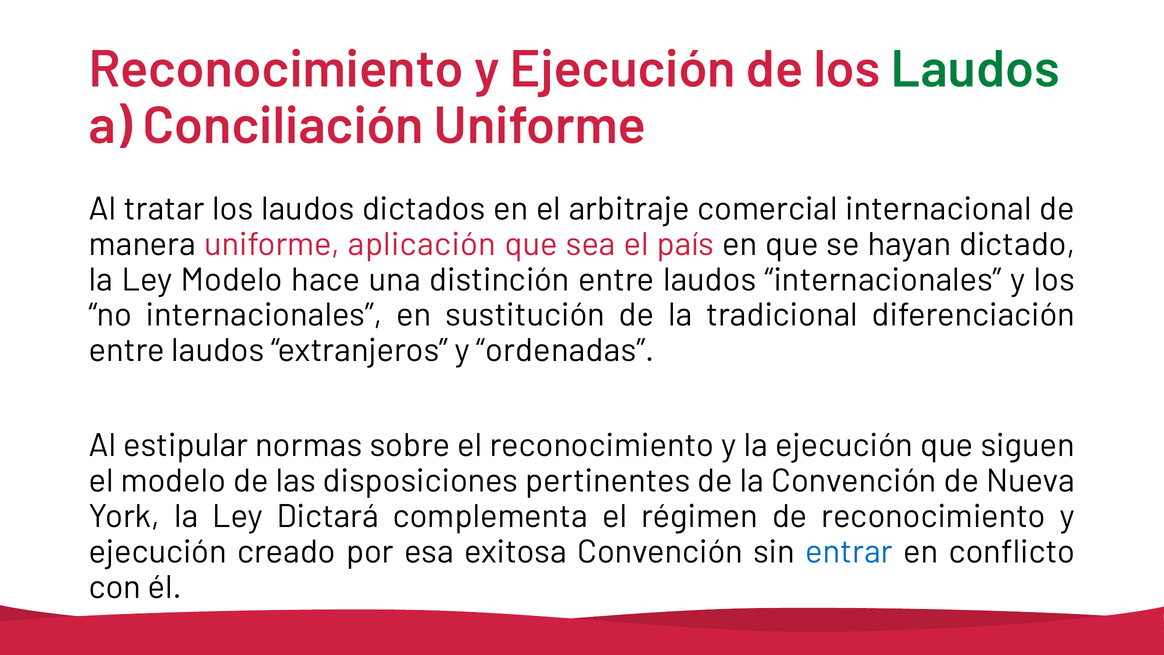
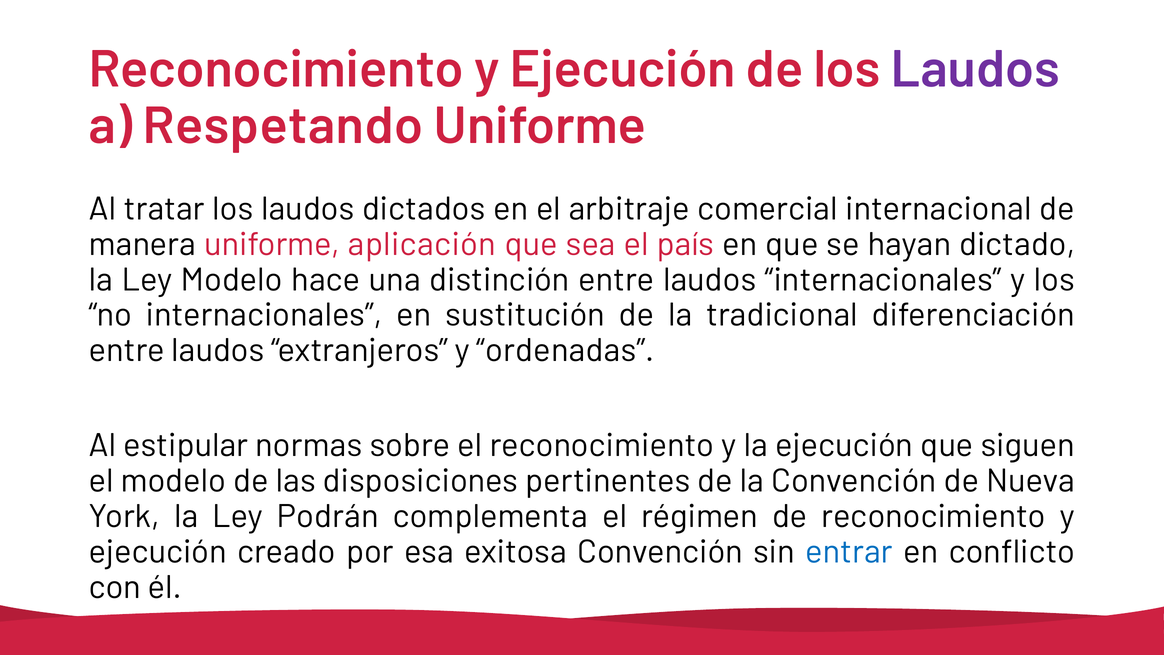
Laudos at (975, 70) colour: green -> purple
Conciliación: Conciliación -> Respetando
Dictará: Dictará -> Podrán
